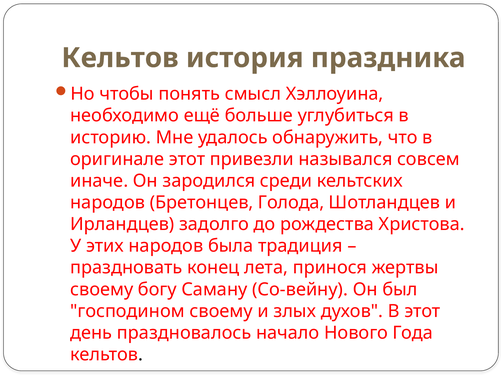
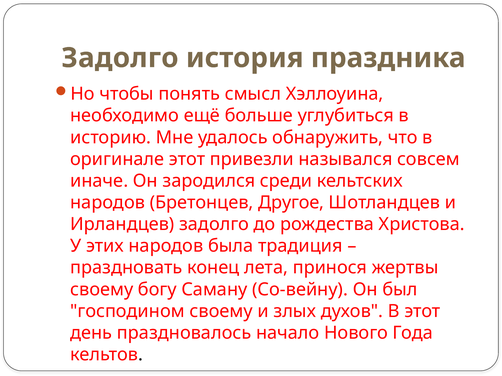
Кельтов at (120, 58): Кельтов -> Задолго
Голода: Голода -> Другое
